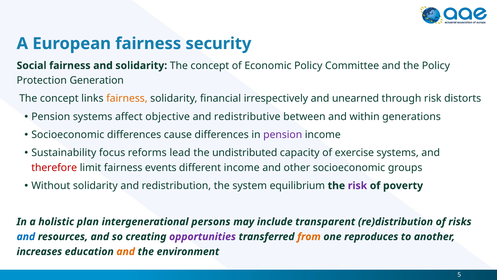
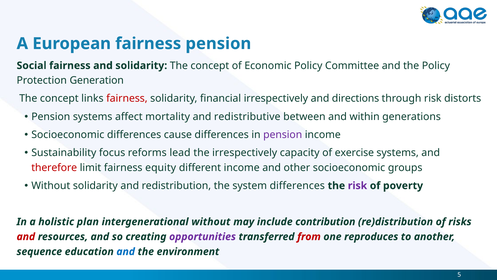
fairness security: security -> pension
fairness at (127, 98) colour: orange -> red
unearned: unearned -> directions
objective: objective -> mortality
the undistributed: undistributed -> irrespectively
events: events -> equity
system equilibrium: equilibrium -> differences
intergenerational persons: persons -> without
transparent: transparent -> contribution
and at (26, 236) colour: blue -> red
from colour: orange -> red
increases: increases -> sequence
and at (126, 251) colour: orange -> blue
